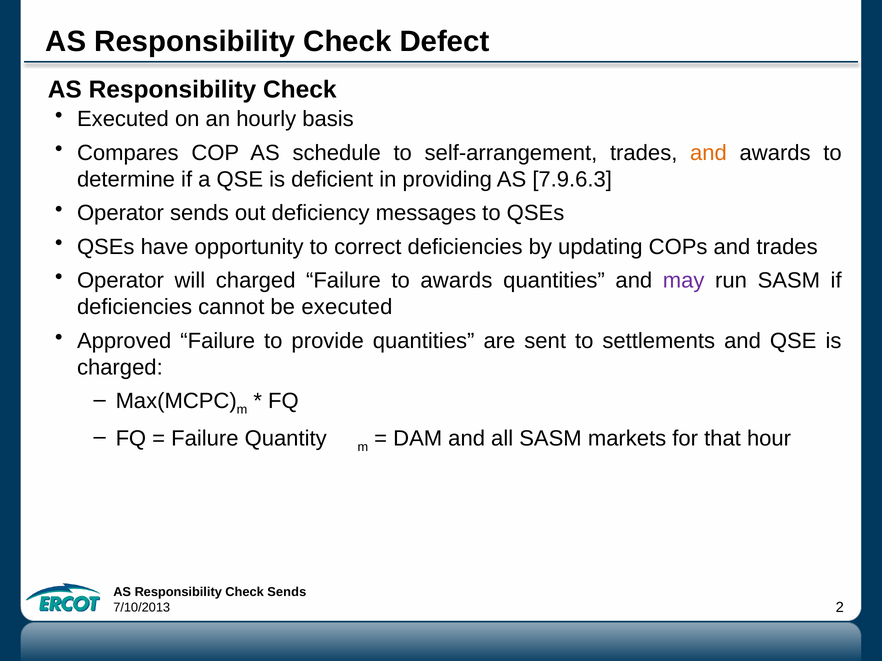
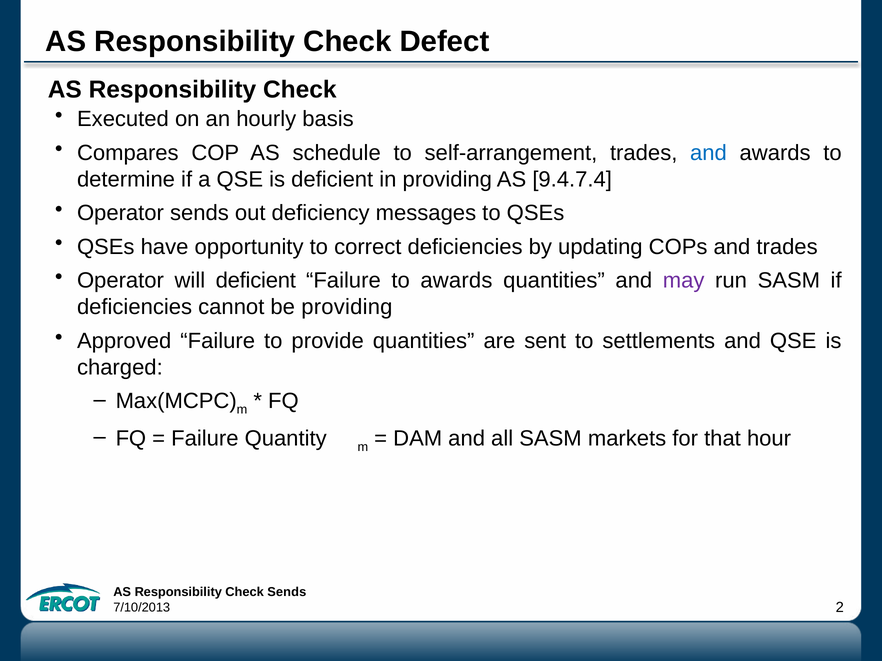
and at (708, 153) colour: orange -> blue
7.9.6.3: 7.9.6.3 -> 9.4.7.4
will charged: charged -> deficient
be executed: executed -> providing
